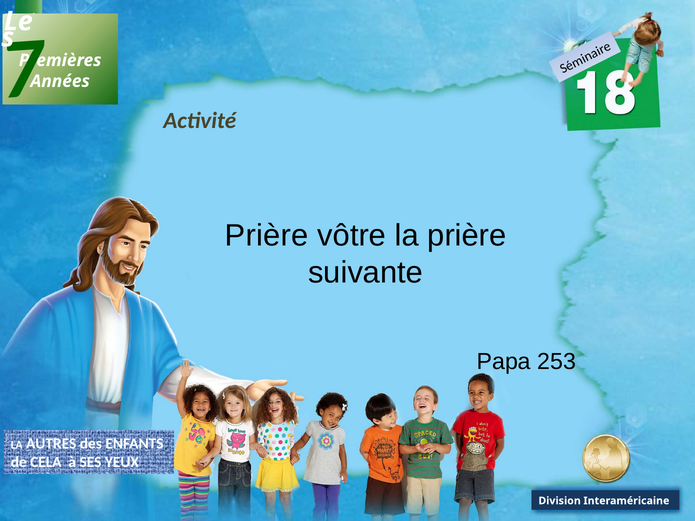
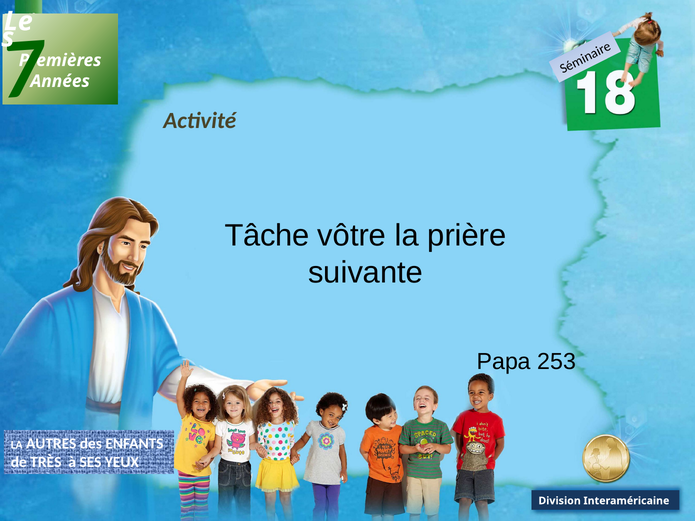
Prière at (267, 235): Prière -> Tâche
CELA: CELA -> TRÈS
